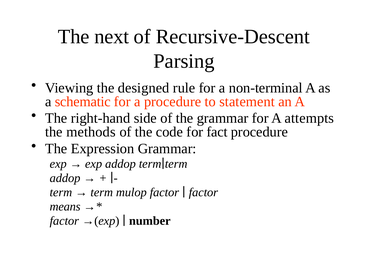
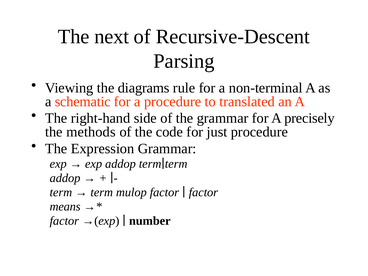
designed: designed -> diagrams
statement: statement -> translated
attempts: attempts -> precisely
fact: fact -> just
